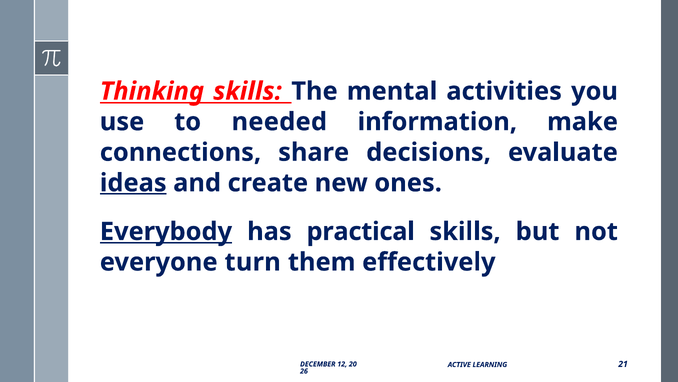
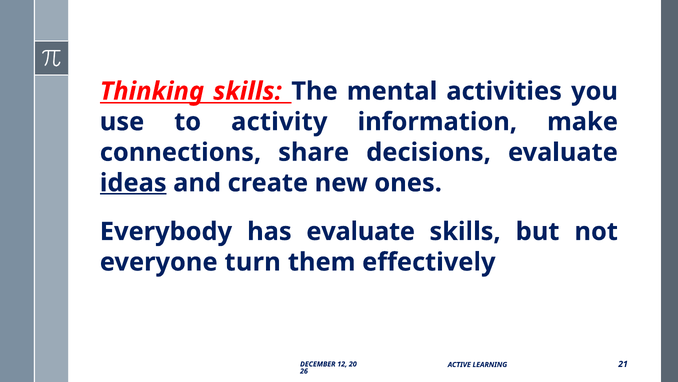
needed: needed -> activity
Everybody underline: present -> none
has practical: practical -> evaluate
